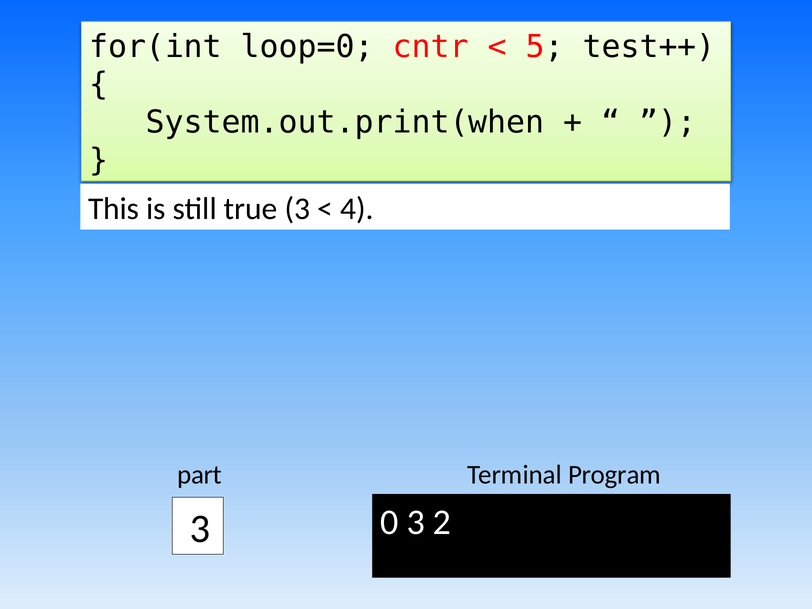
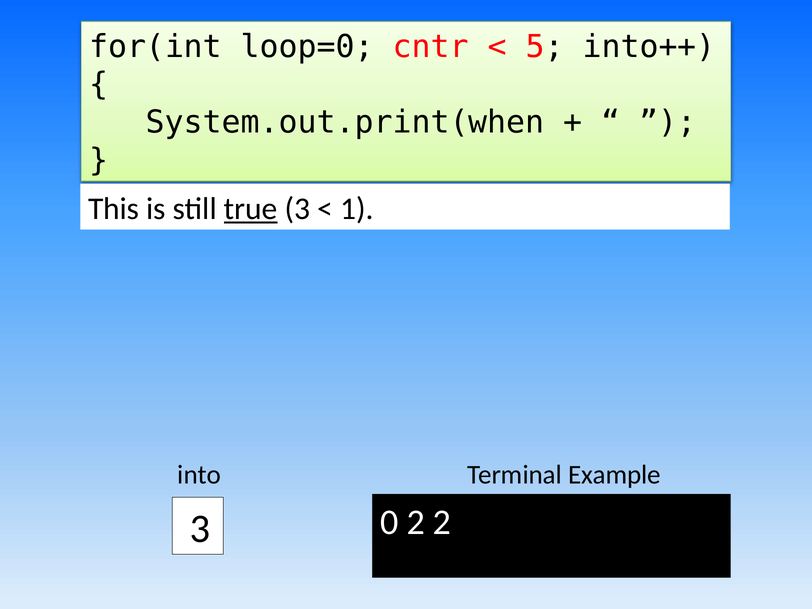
test++: test++ -> into++
true underline: none -> present
4: 4 -> 1
part: part -> into
Program: Program -> Example
0 3: 3 -> 2
